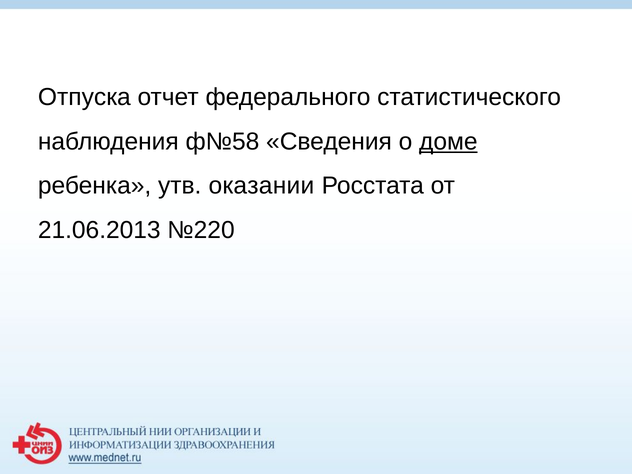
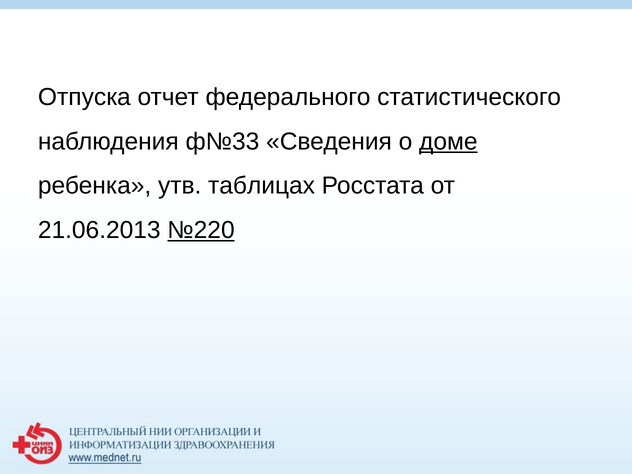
ф№58: ф№58 -> ф№33
оказании: оказании -> таблицах
№220 underline: none -> present
